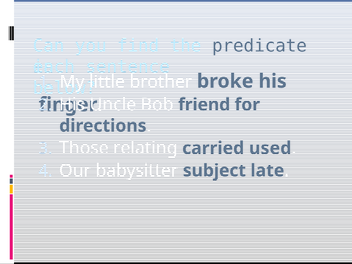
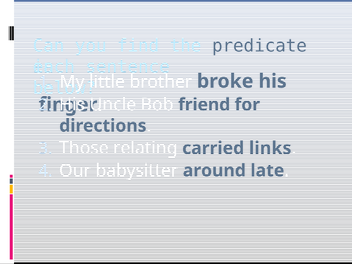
used: used -> links
subject: subject -> around
